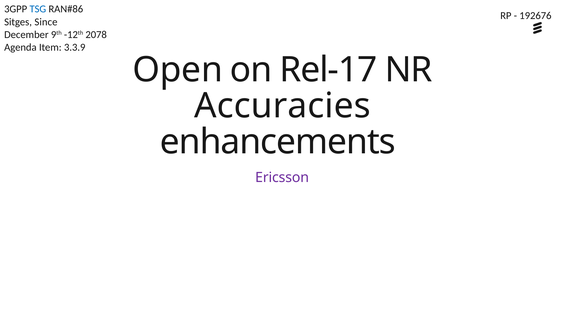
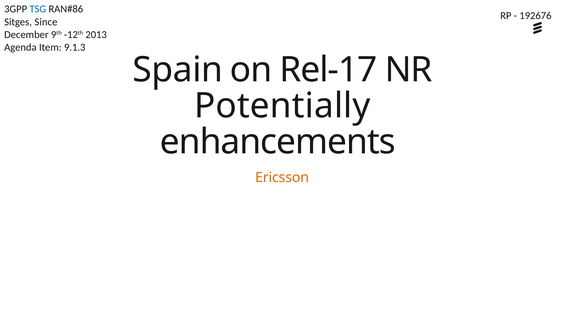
2078: 2078 -> 2013
3.3.9: 3.3.9 -> 9.1.3
Open: Open -> Spain
Accuracies: Accuracies -> Potentially
Ericsson at (282, 178) colour: purple -> orange
